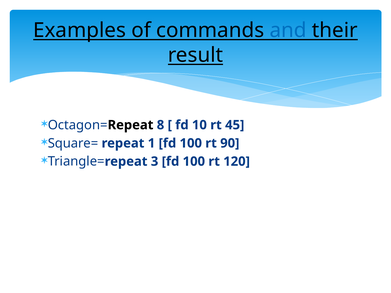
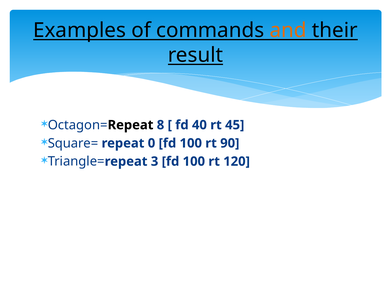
and colour: blue -> orange
10: 10 -> 40
1: 1 -> 0
